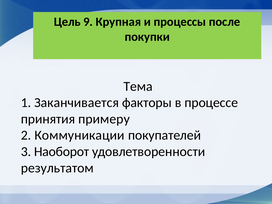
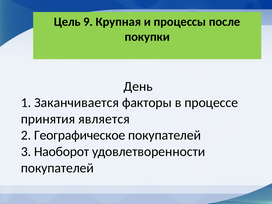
Тема: Тема -> День
примеру: примеру -> является
Коммуникации: Коммуникации -> Географическое
результатом at (57, 168): результатом -> покупателей
